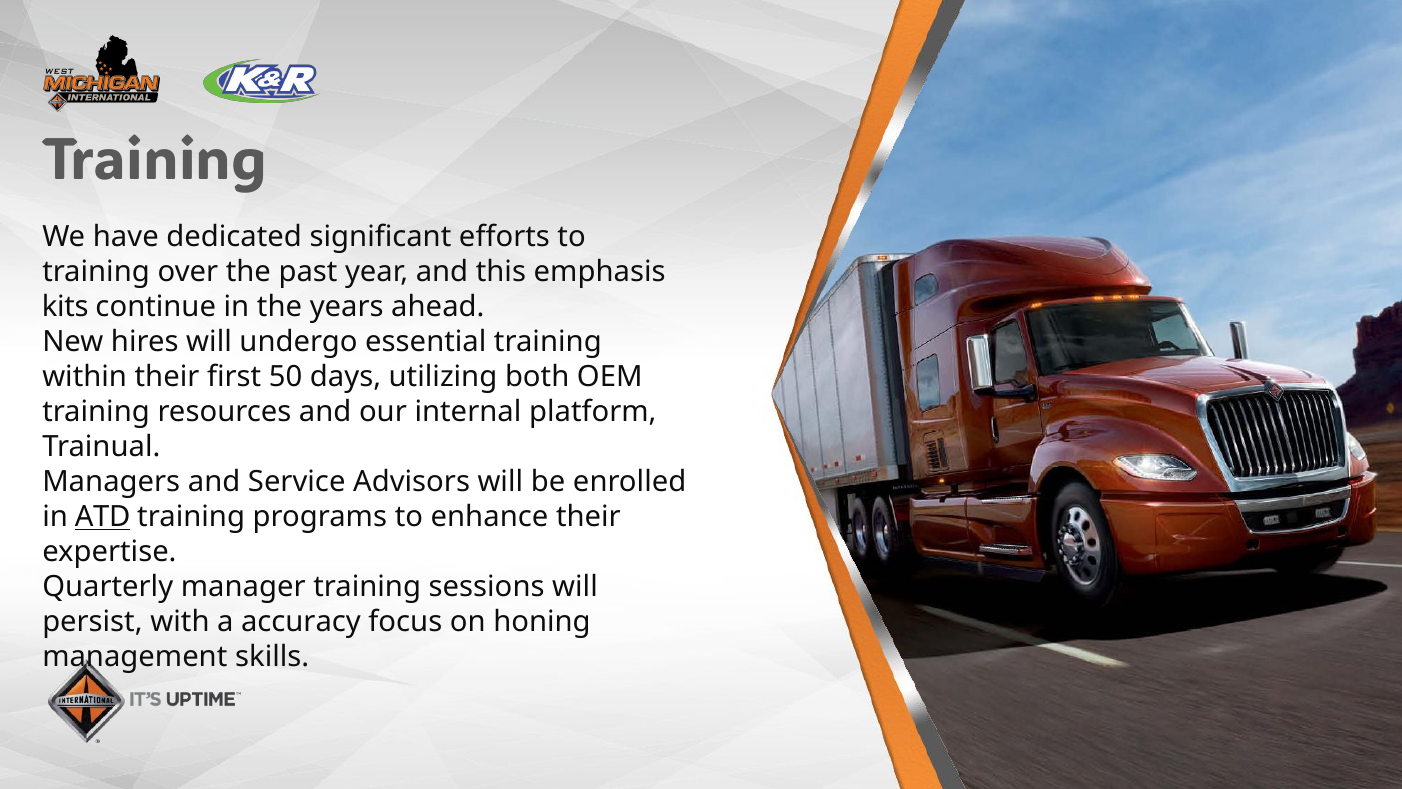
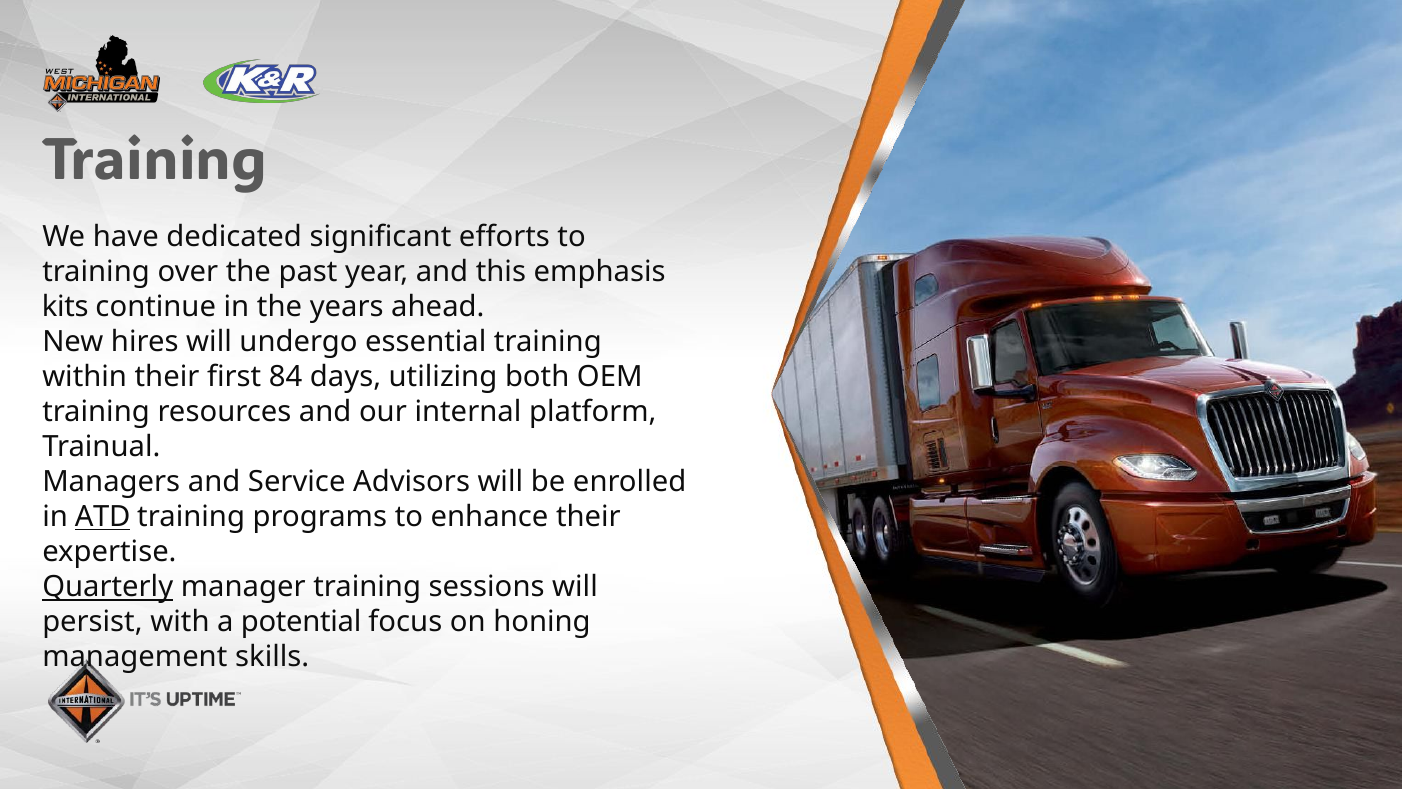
50: 50 -> 84
Quarterly underline: none -> present
accuracy: accuracy -> potential
